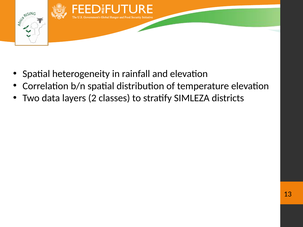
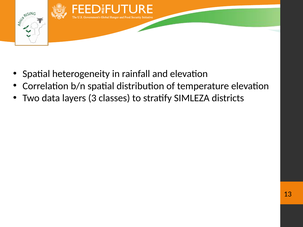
2: 2 -> 3
